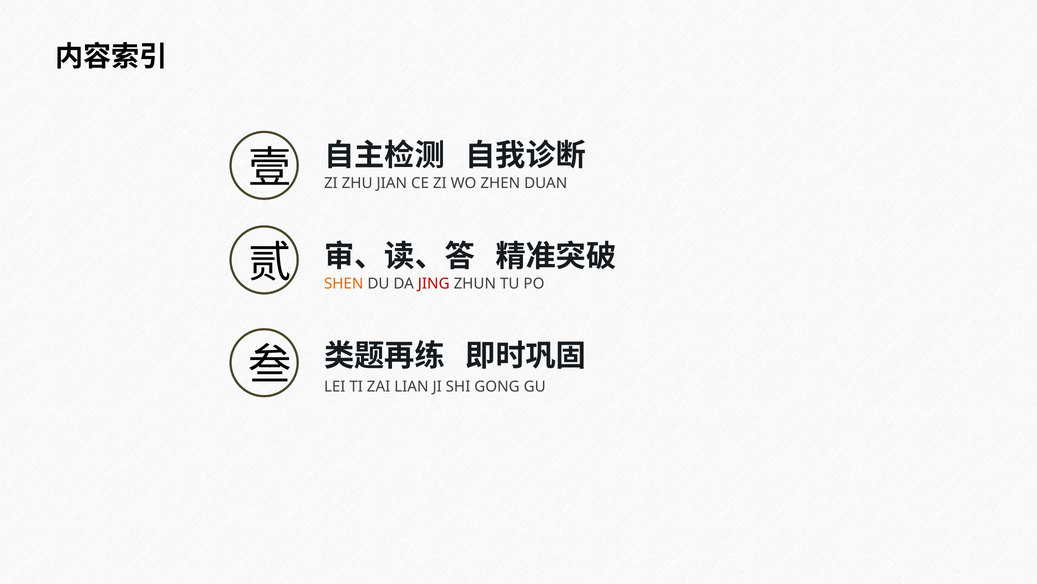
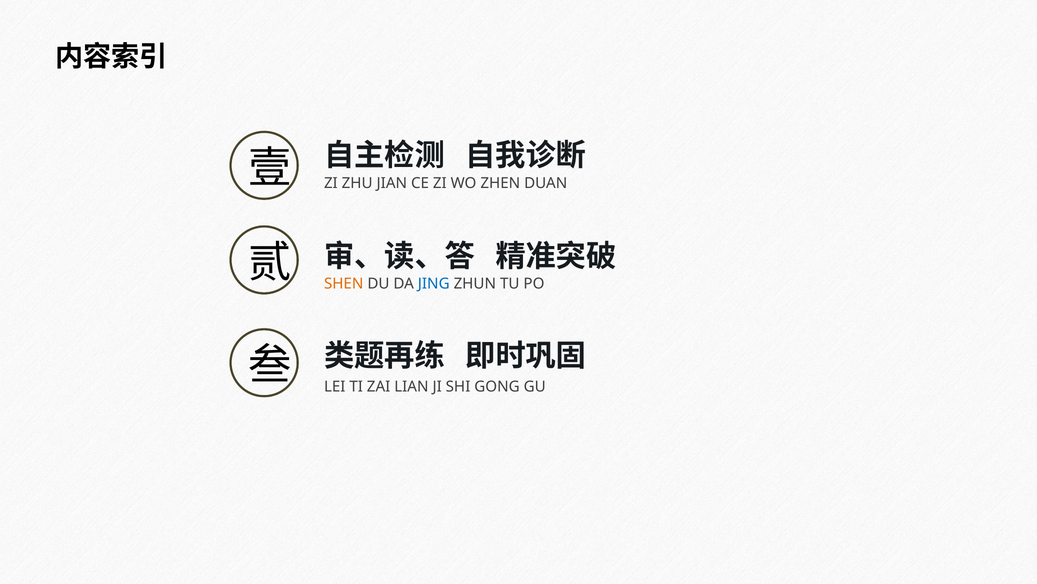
JING colour: red -> blue
